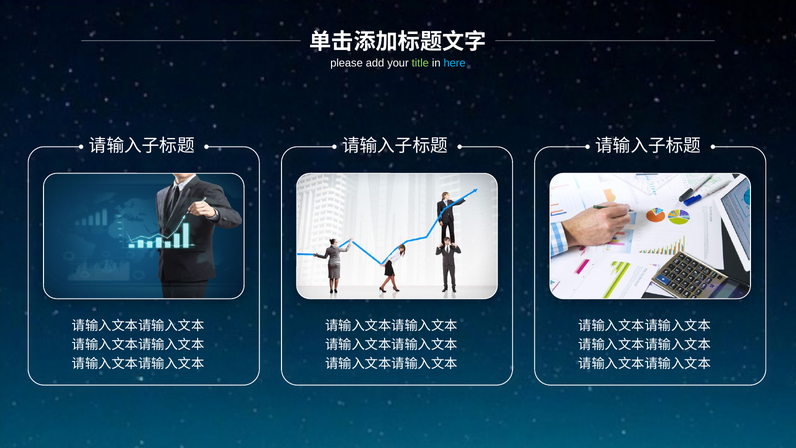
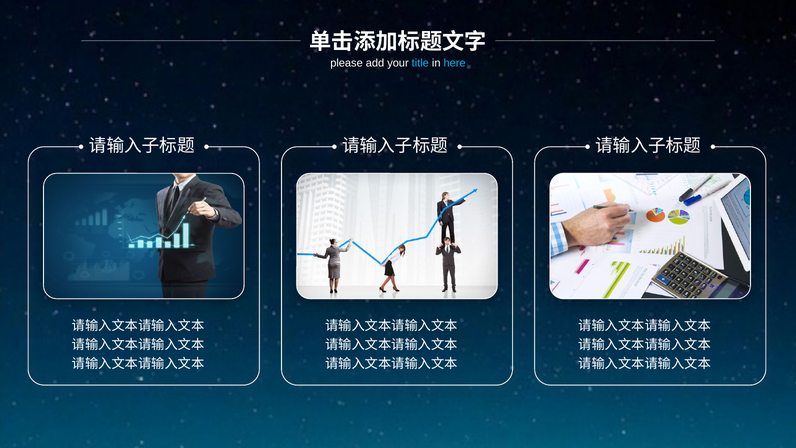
title colour: light green -> light blue
